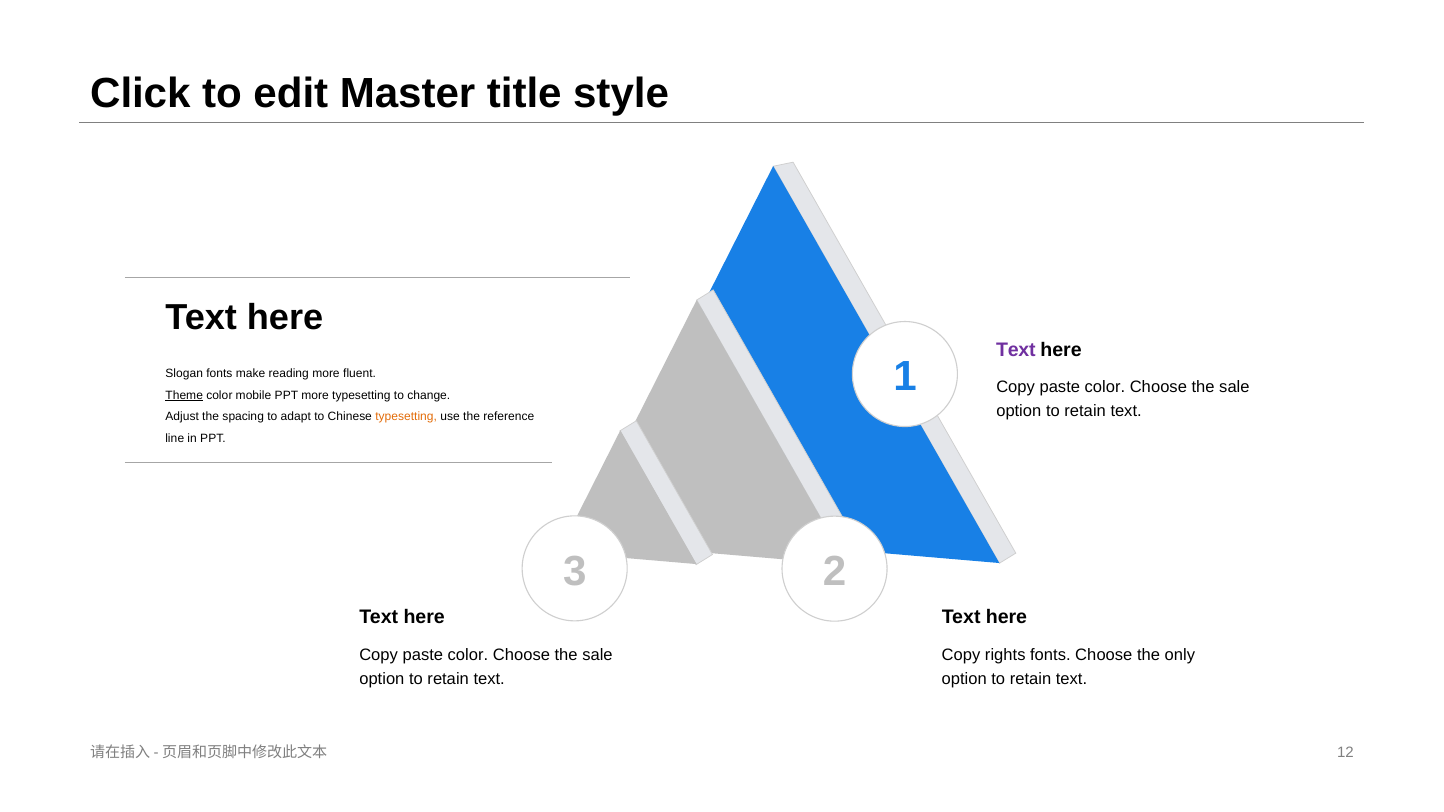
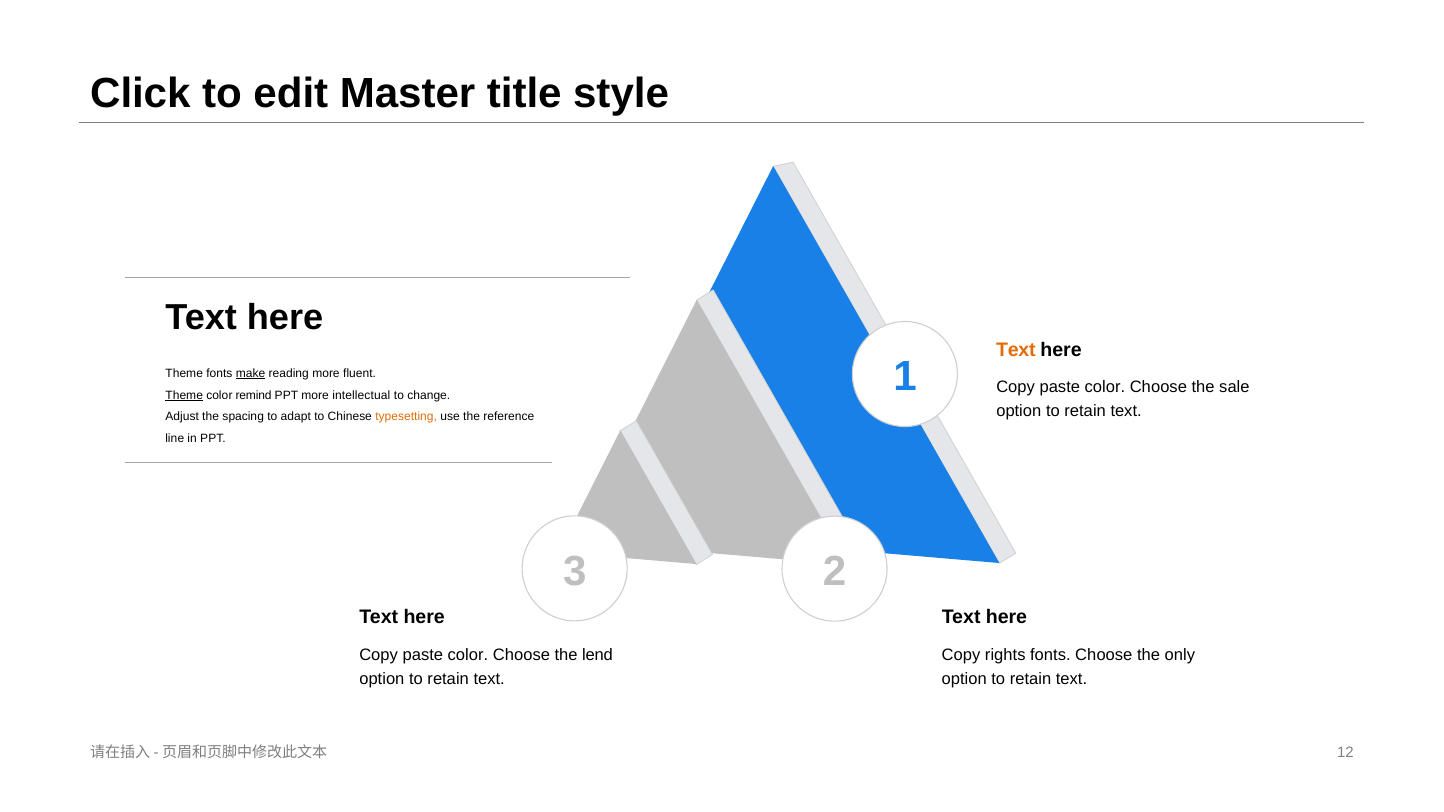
Text at (1016, 350) colour: purple -> orange
Slogan at (184, 374): Slogan -> Theme
make underline: none -> present
mobile: mobile -> remind
more typesetting: typesetting -> intellectual
sale at (597, 655): sale -> lend
